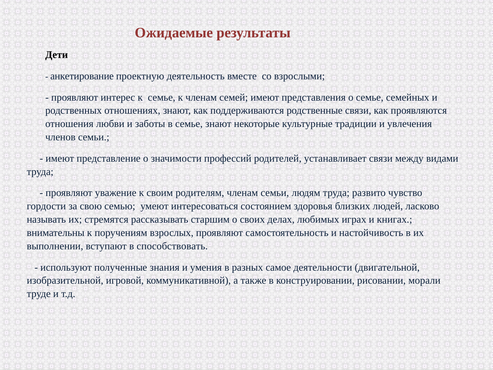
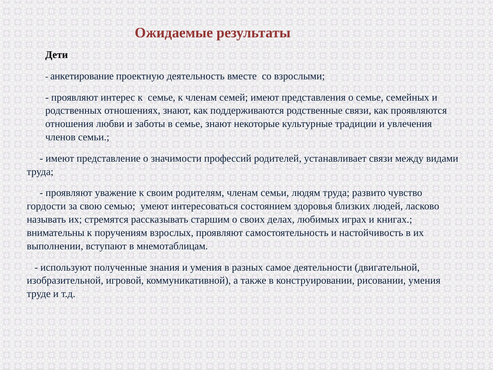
способствовать: способствовать -> мнемотаблицам
рисовании морали: морали -> умения
